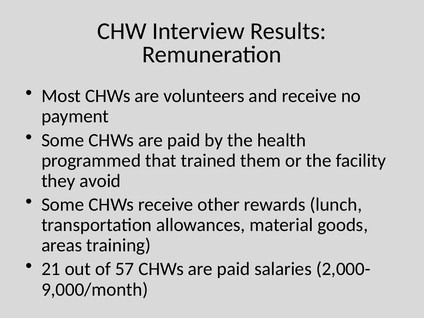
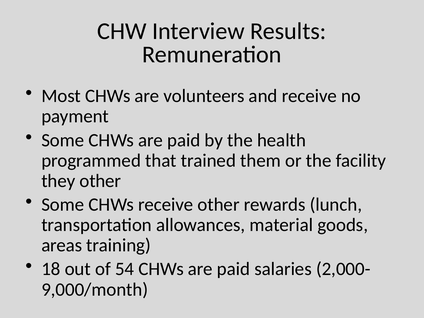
they avoid: avoid -> other
21: 21 -> 18
57: 57 -> 54
